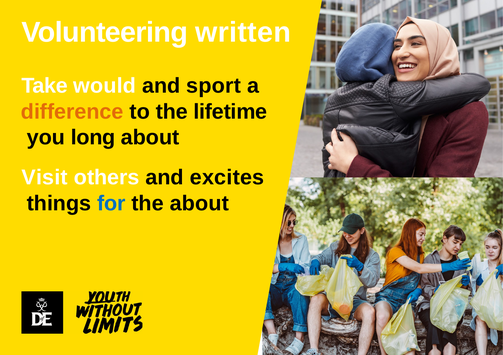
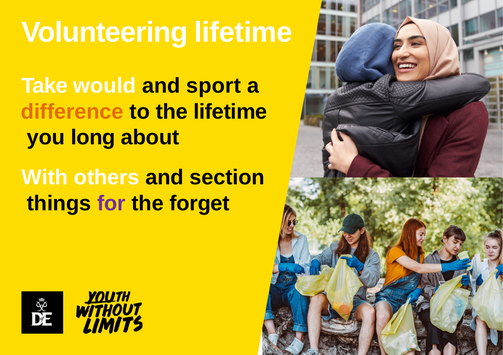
Volunteering written: written -> lifetime
Visit: Visit -> With
excites: excites -> section
for colour: blue -> purple
the about: about -> forget
